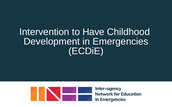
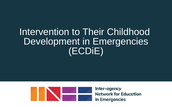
Have: Have -> Their
